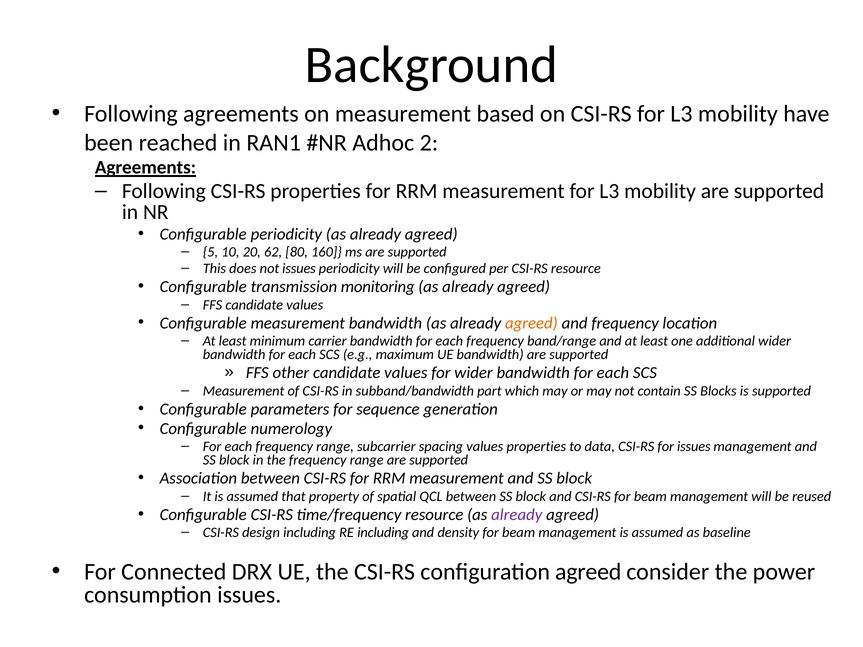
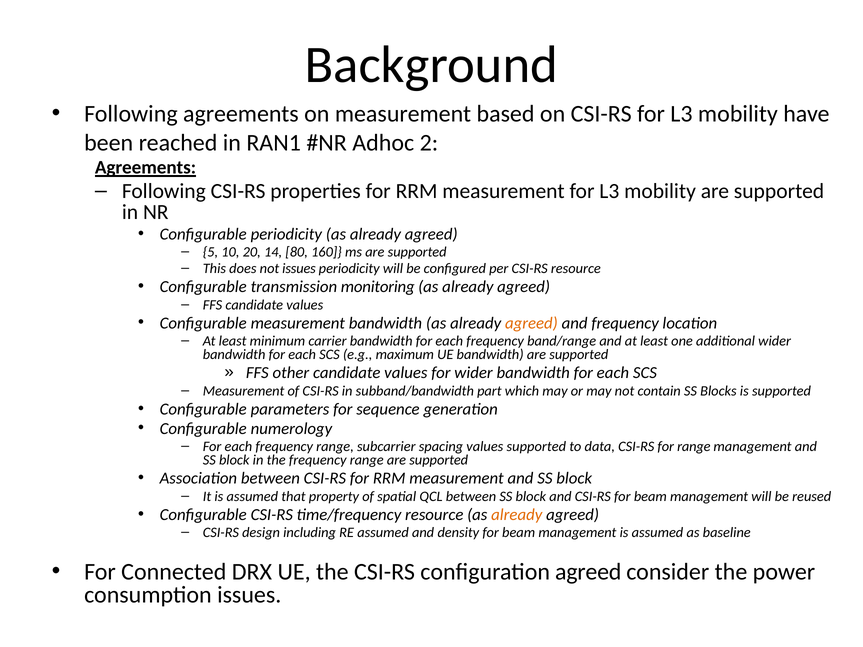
62: 62 -> 14
values properties: properties -> supported
for issues: issues -> range
already at (517, 515) colour: purple -> orange
RE including: including -> assumed
